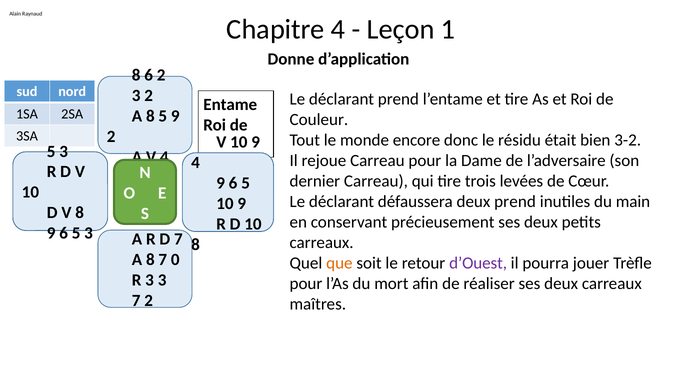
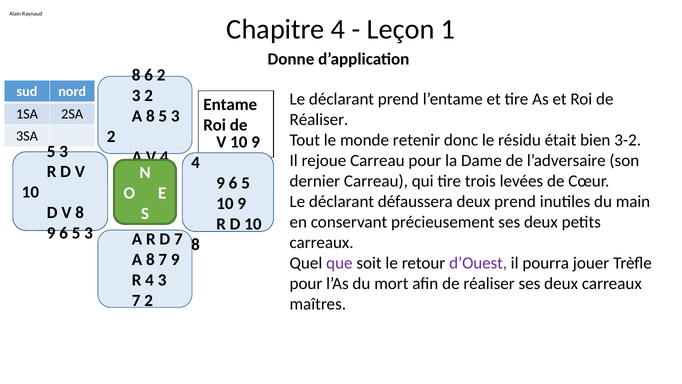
8 5 9: 9 -> 3
Couleur at (319, 120): Couleur -> Réaliser
encore: encore -> retenir
7 0: 0 -> 9
que colour: orange -> purple
3 at (150, 280): 3 -> 4
